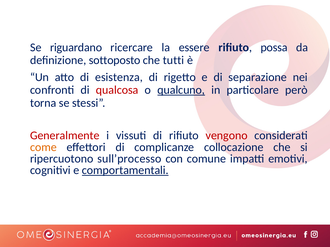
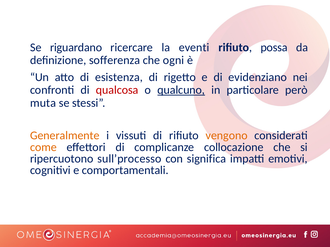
essere: essere -> eventi
sottoposto: sottoposto -> sofferenza
tutti: tutti -> ogni
separazione: separazione -> evidenziano
torna: torna -> muta
Generalmente colour: red -> orange
vengono colour: red -> orange
comune: comune -> significa
comportamentali underline: present -> none
